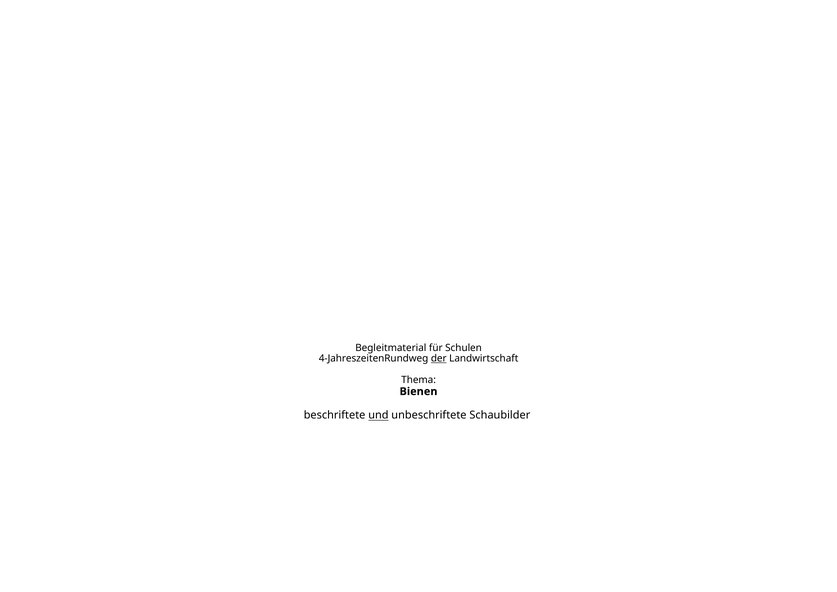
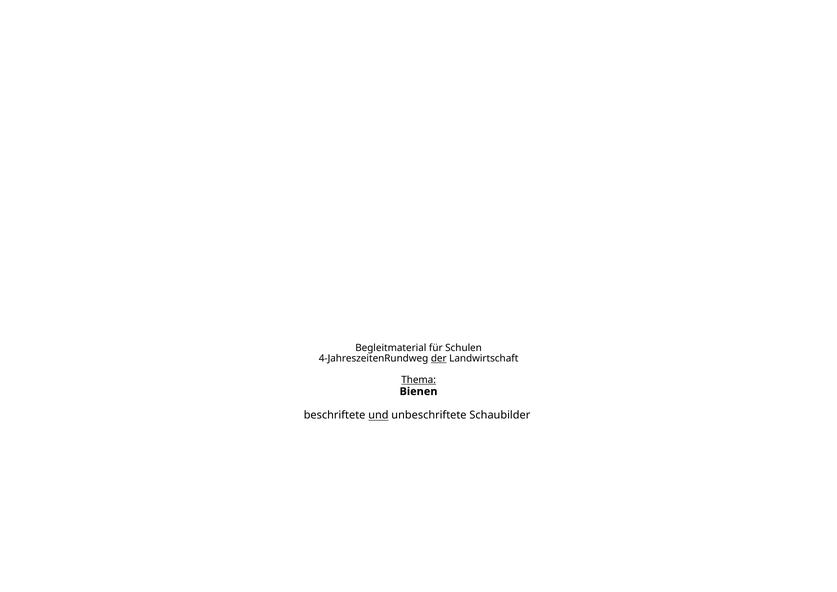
Thema underline: none -> present
